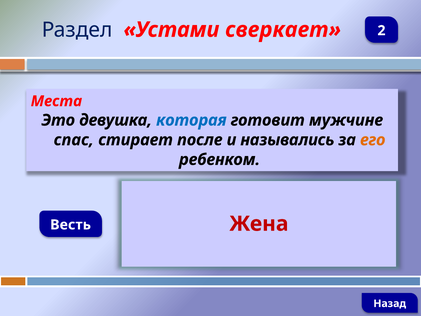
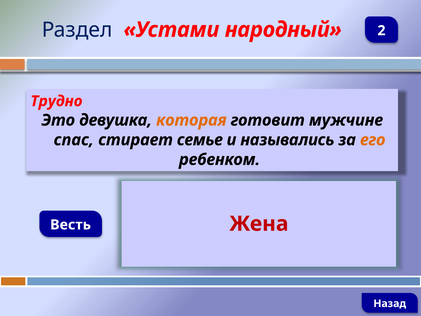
сверкает: сверкает -> народный
Места: Места -> Трудно
которая colour: blue -> orange
после: после -> семье
